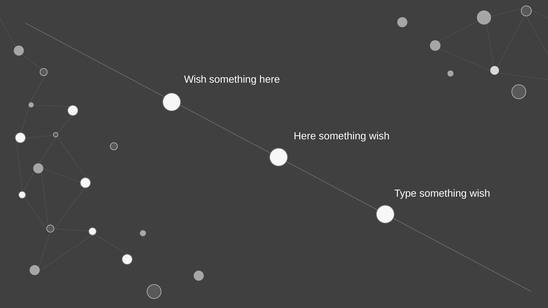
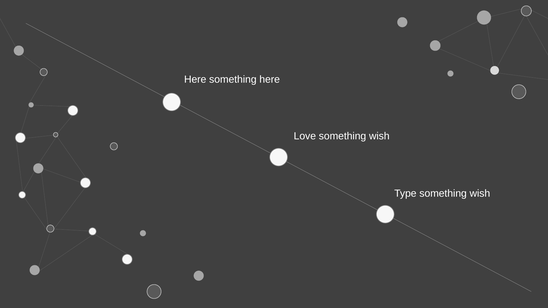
Wish at (195, 79): Wish -> Here
Here at (305, 136): Here -> Love
